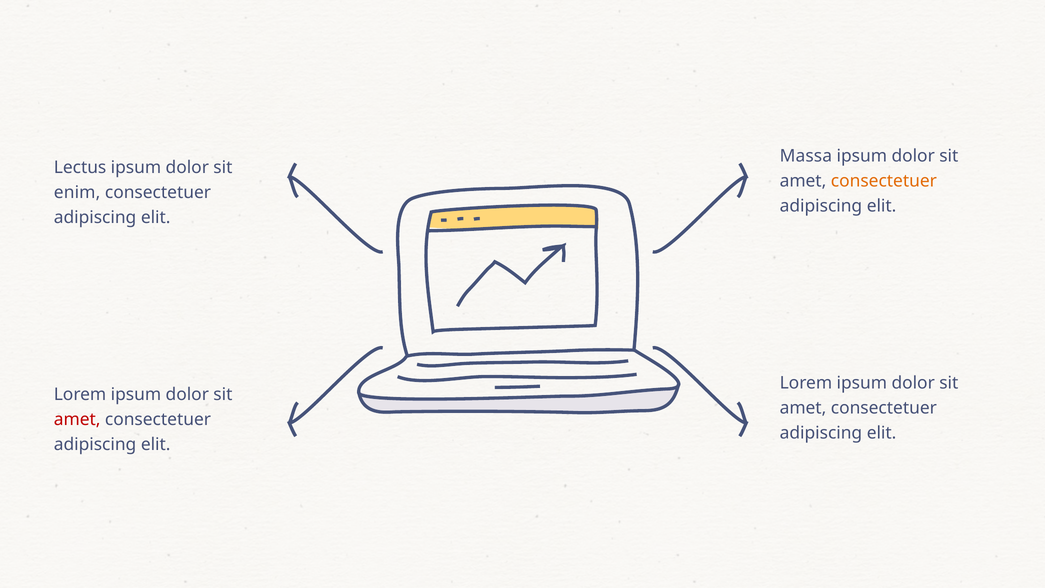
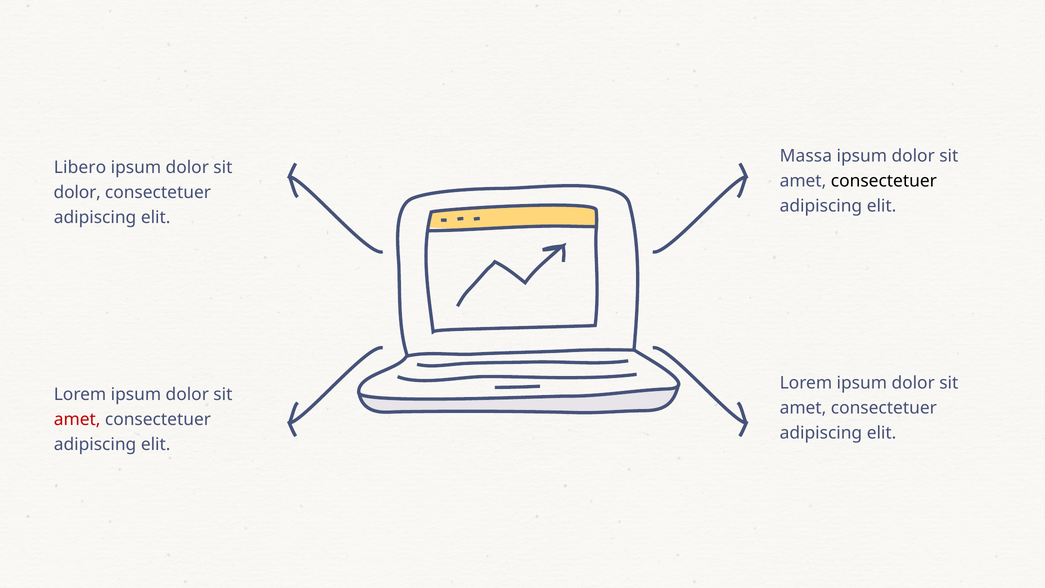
Lectus: Lectus -> Libero
consectetuer at (884, 181) colour: orange -> black
enim at (77, 192): enim -> dolor
